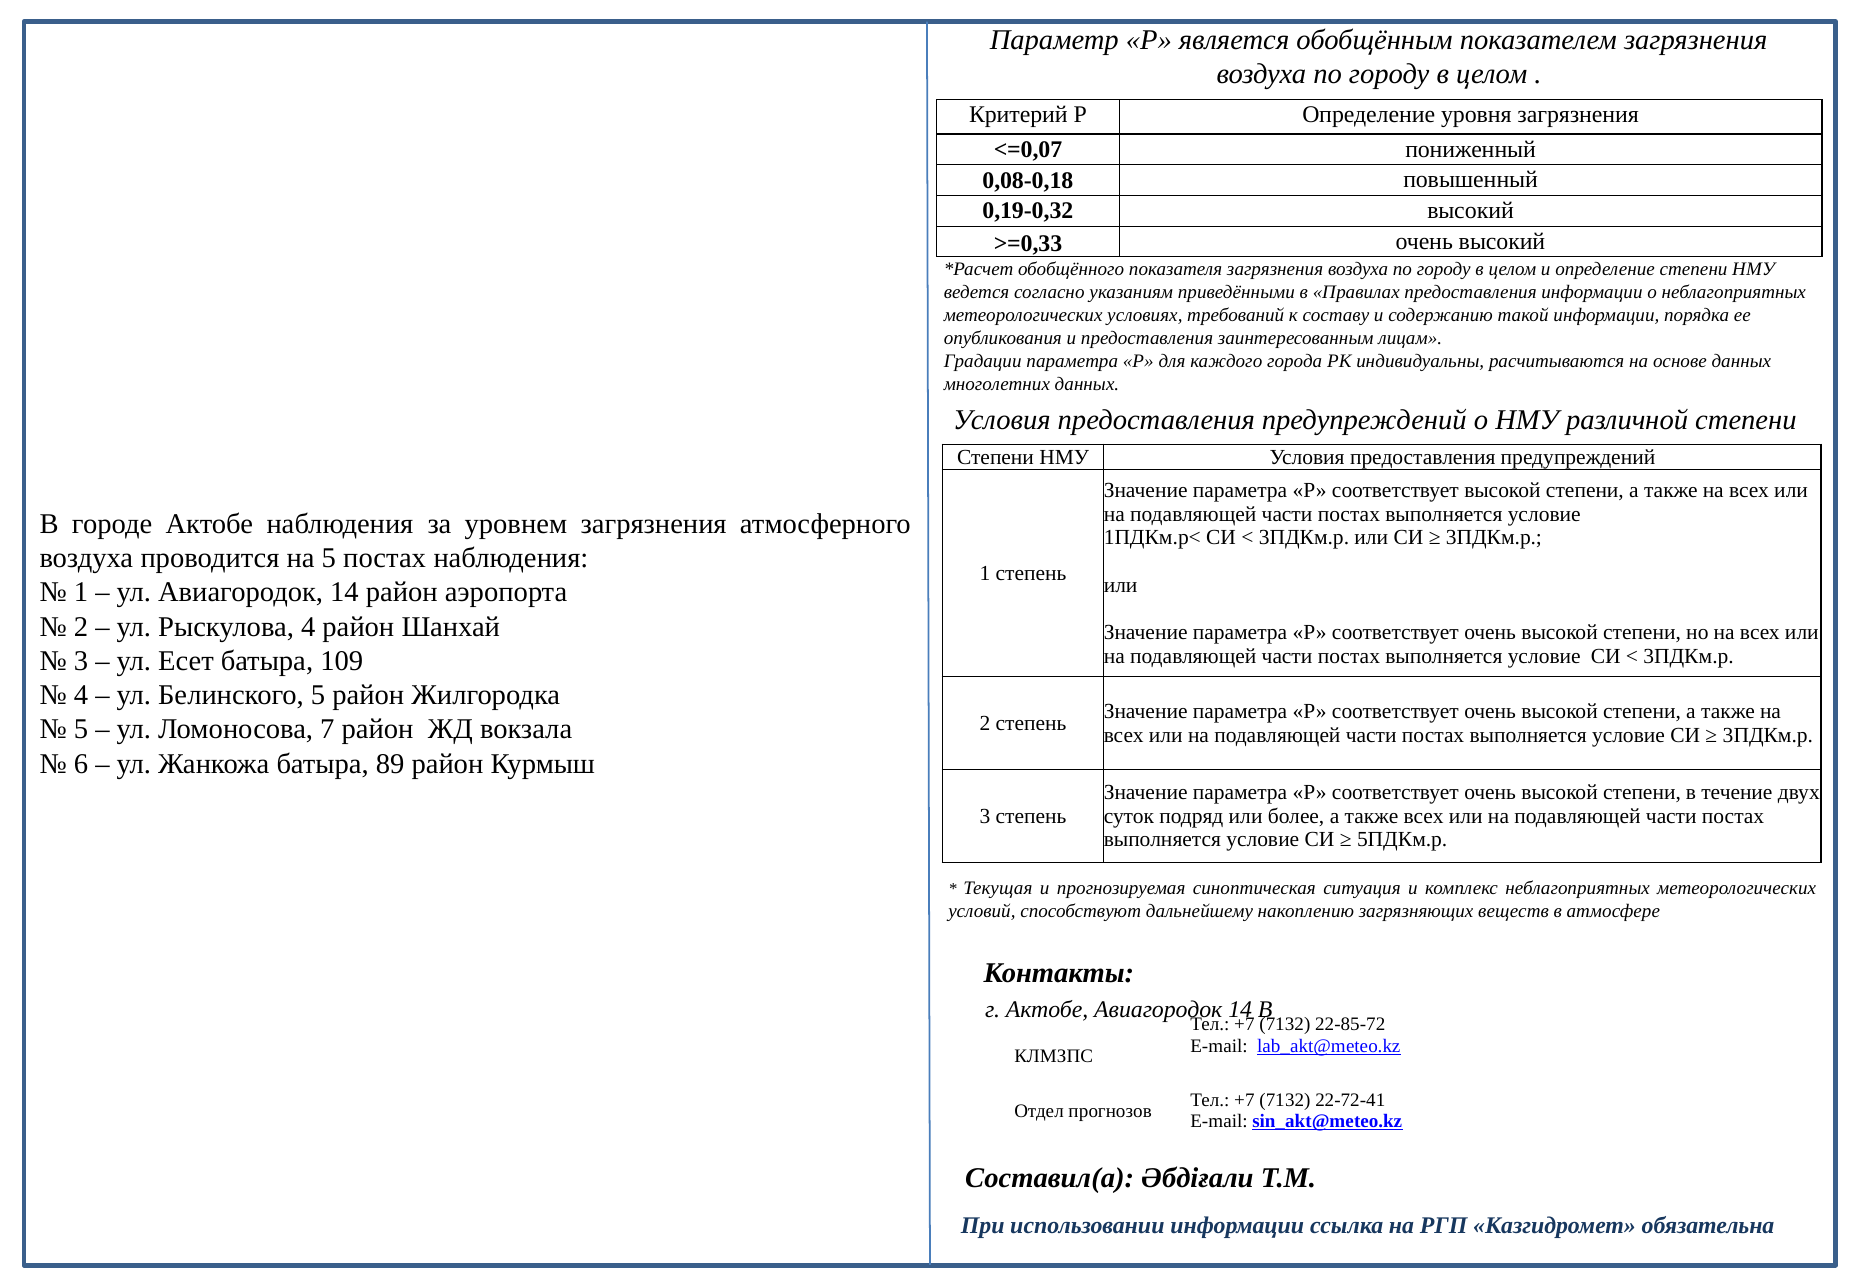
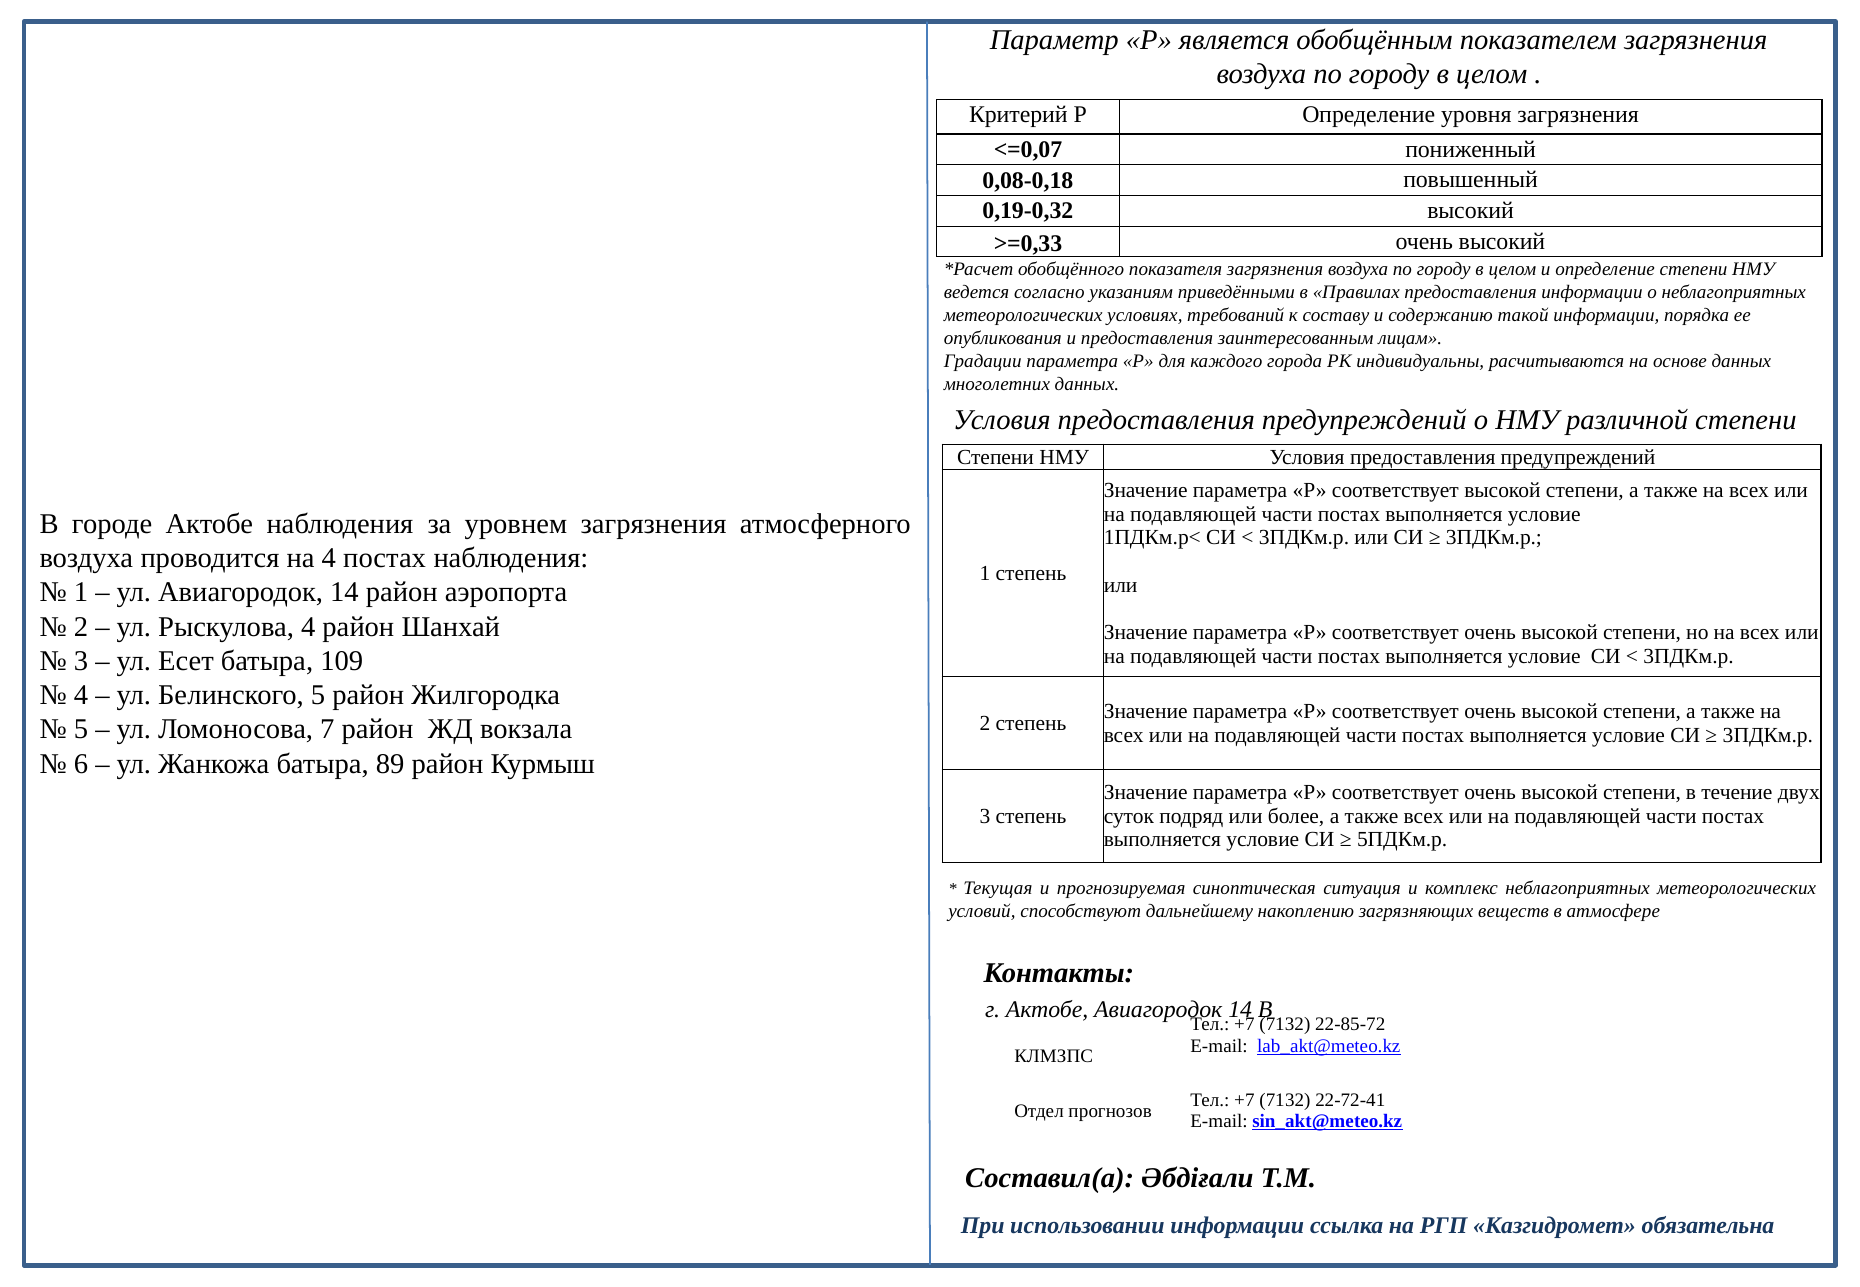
на 5: 5 -> 4
